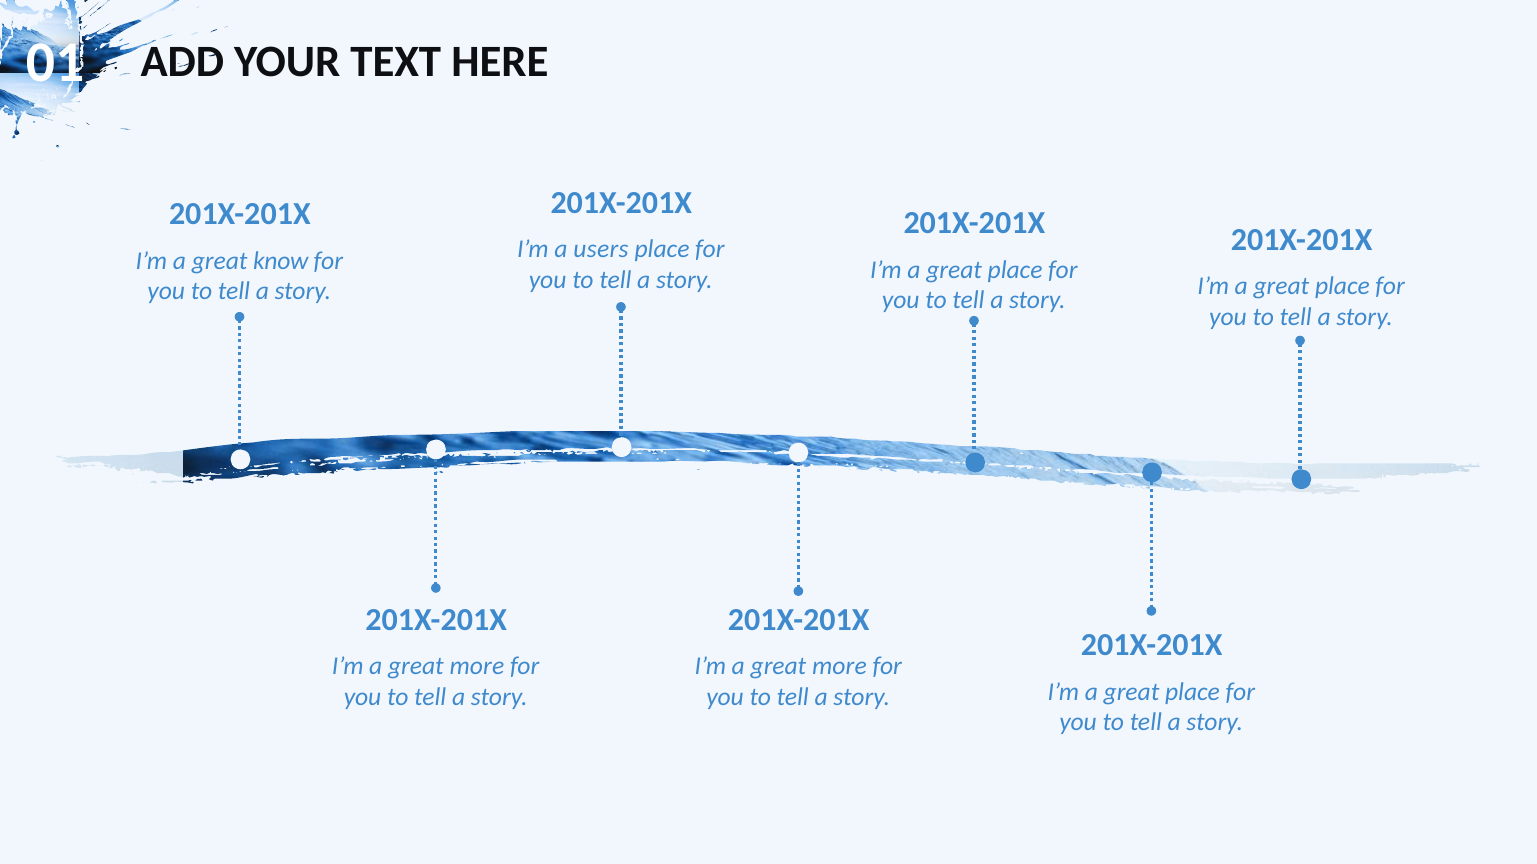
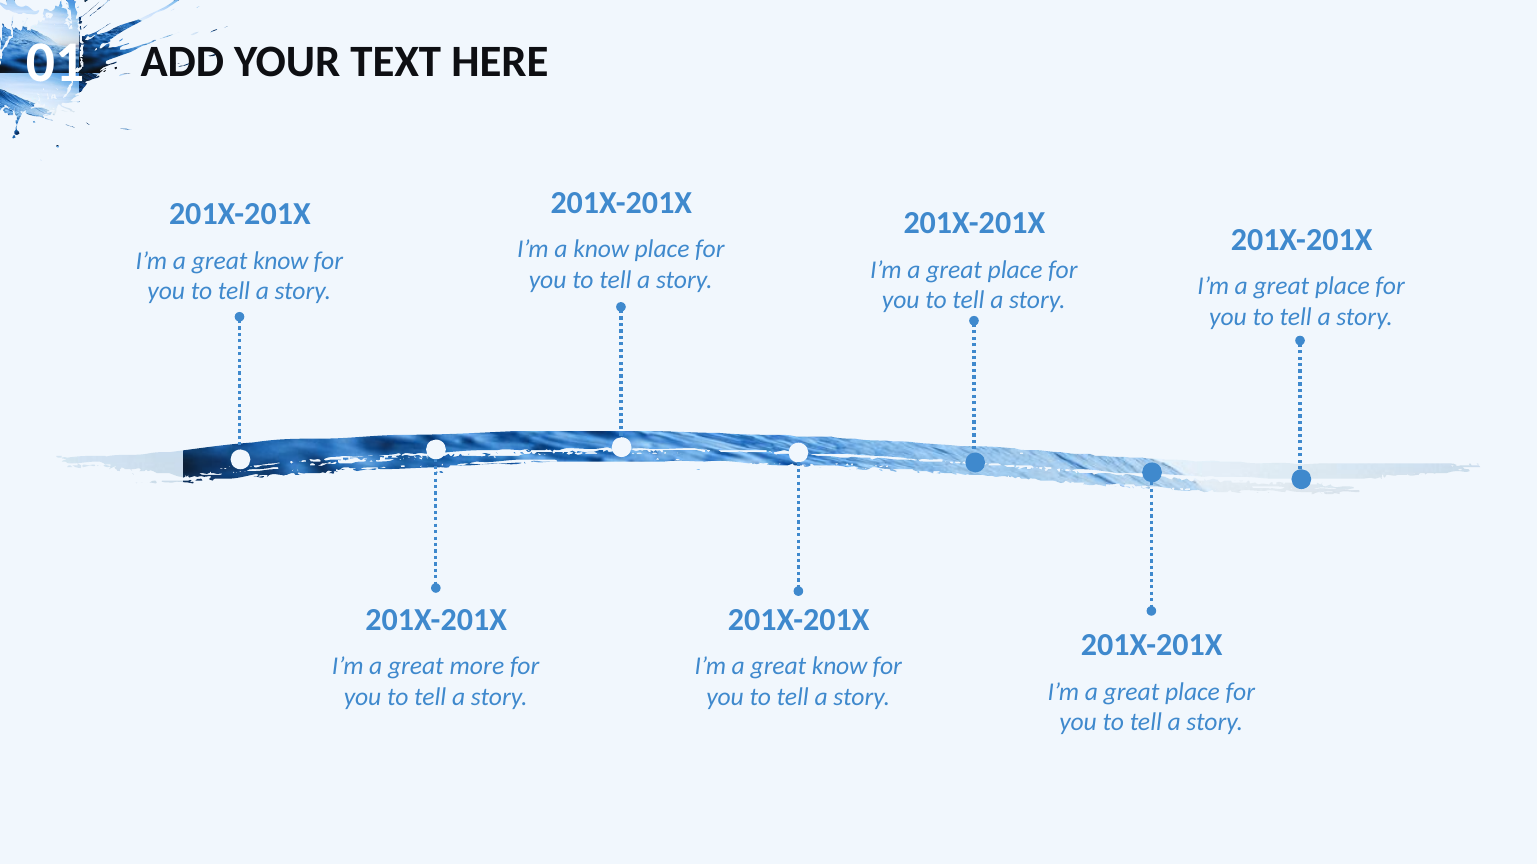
a users: users -> know
more at (839, 666): more -> know
